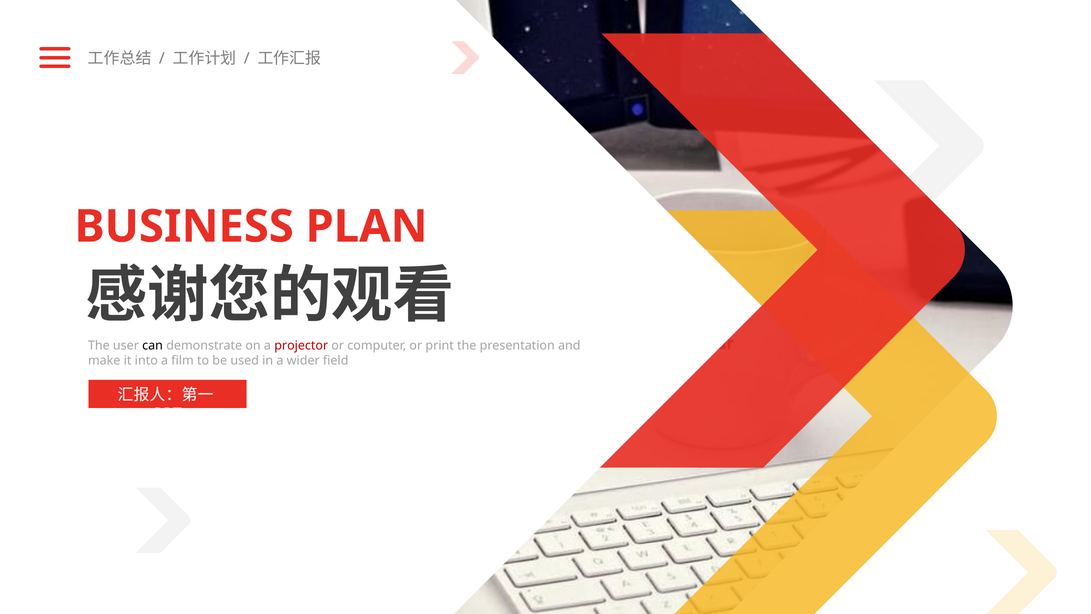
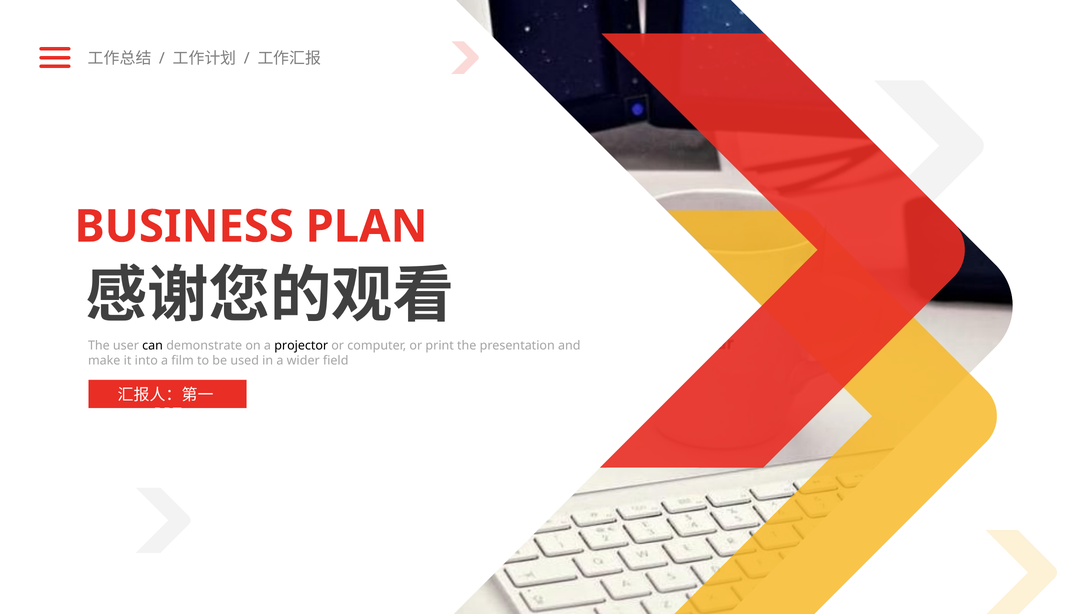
projector colour: red -> black
